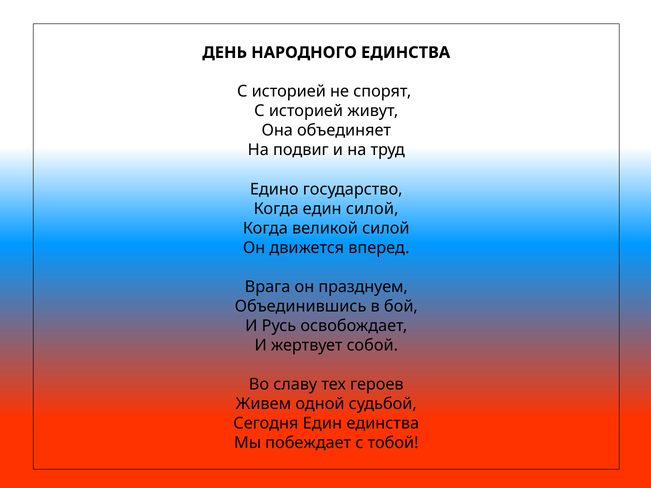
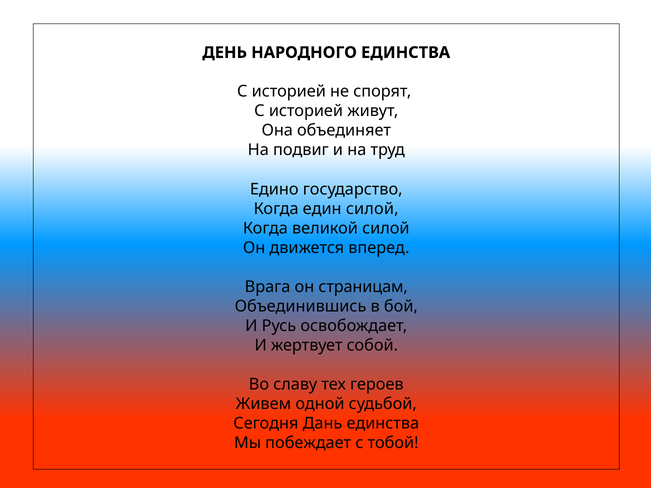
празднуем: празднуем -> страницам
Сегодня Един: Един -> Дань
